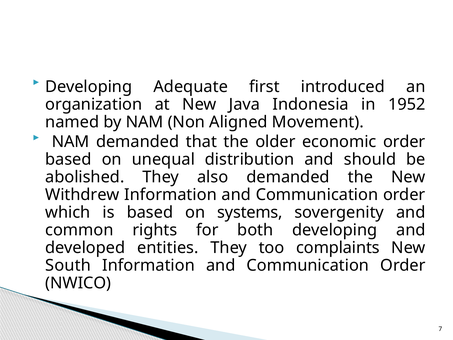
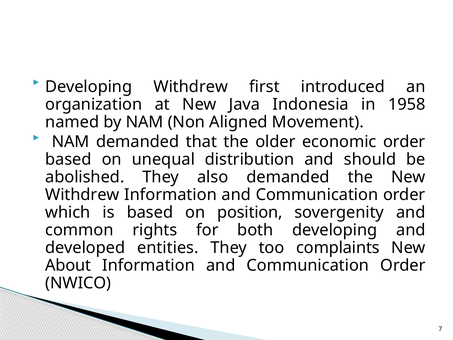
Developing Adequate: Adequate -> Withdrew
1952: 1952 -> 1958
systems: systems -> position
South: South -> About
